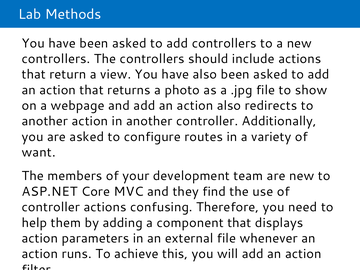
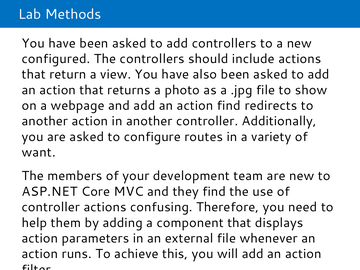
controllers at (56, 59): controllers -> configured
action also: also -> find
